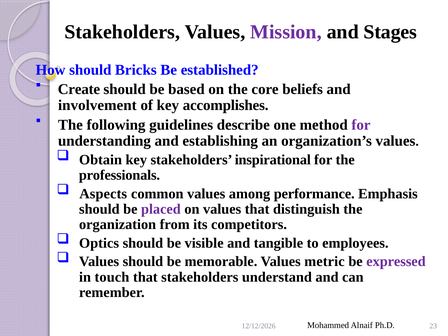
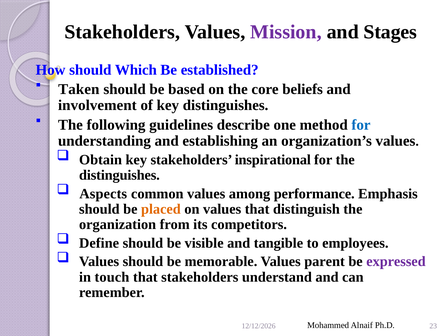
Bricks: Bricks -> Which
Create: Create -> Taken
key accomplishes: accomplishes -> distinguishes
for at (361, 125) colour: purple -> blue
professionals at (119, 175): professionals -> distinguishes
placed colour: purple -> orange
Optics: Optics -> Define
metric: metric -> parent
